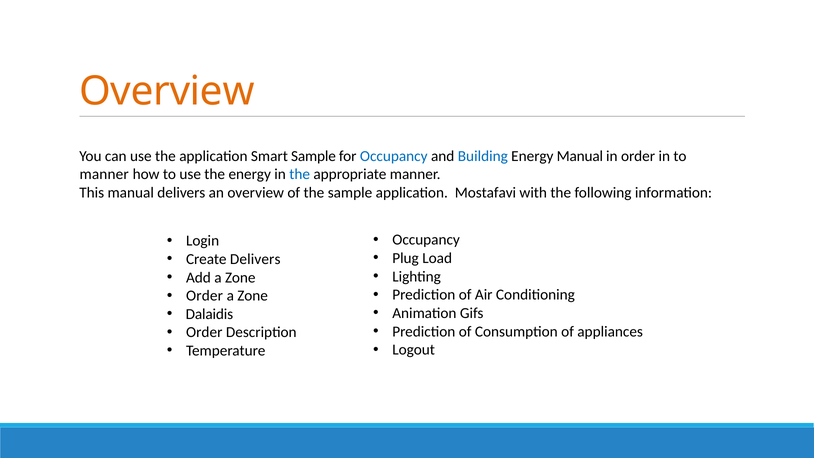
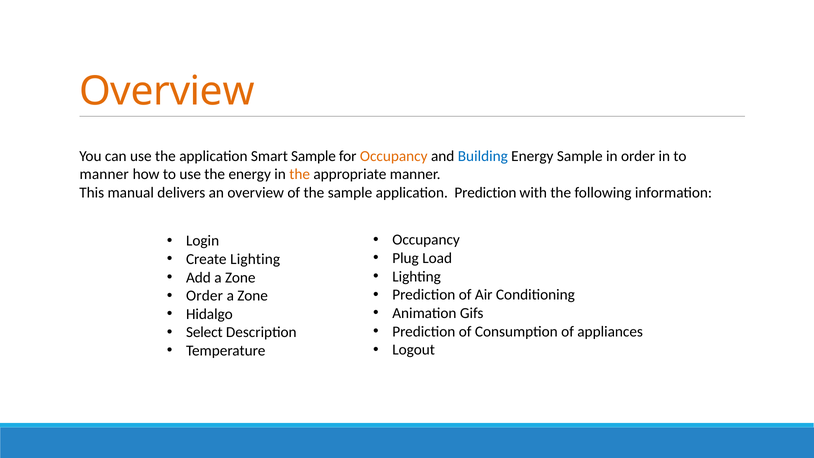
Occupancy at (394, 156) colour: blue -> orange
Energy Manual: Manual -> Sample
the at (300, 174) colour: blue -> orange
application Mostafavi: Mostafavi -> Prediction
Create Delivers: Delivers -> Lighting
Dalaidis: Dalaidis -> Hidalgo
Order at (204, 332): Order -> Select
